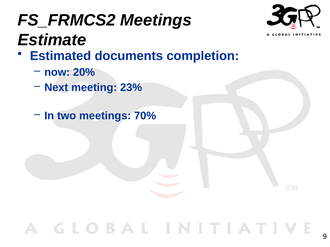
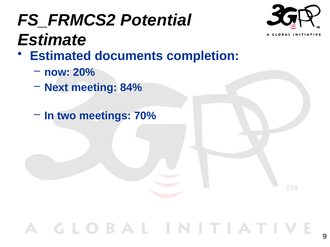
FS_FRMCS2 Meetings: Meetings -> Potential
23%: 23% -> 84%
